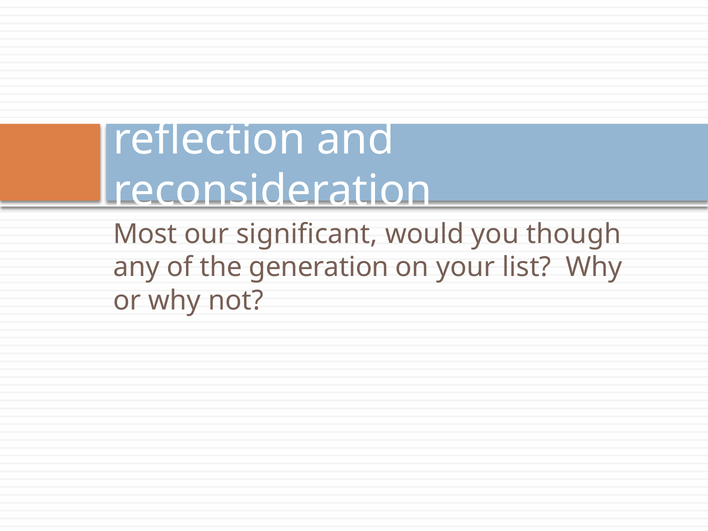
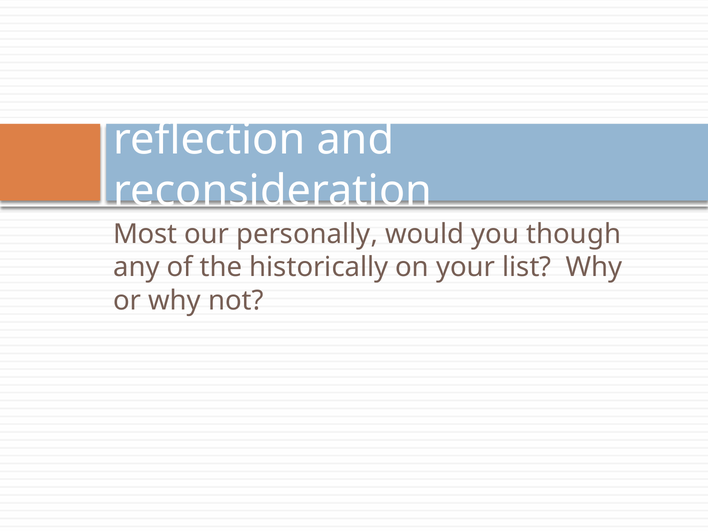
significant: significant -> personally
generation: generation -> historically
